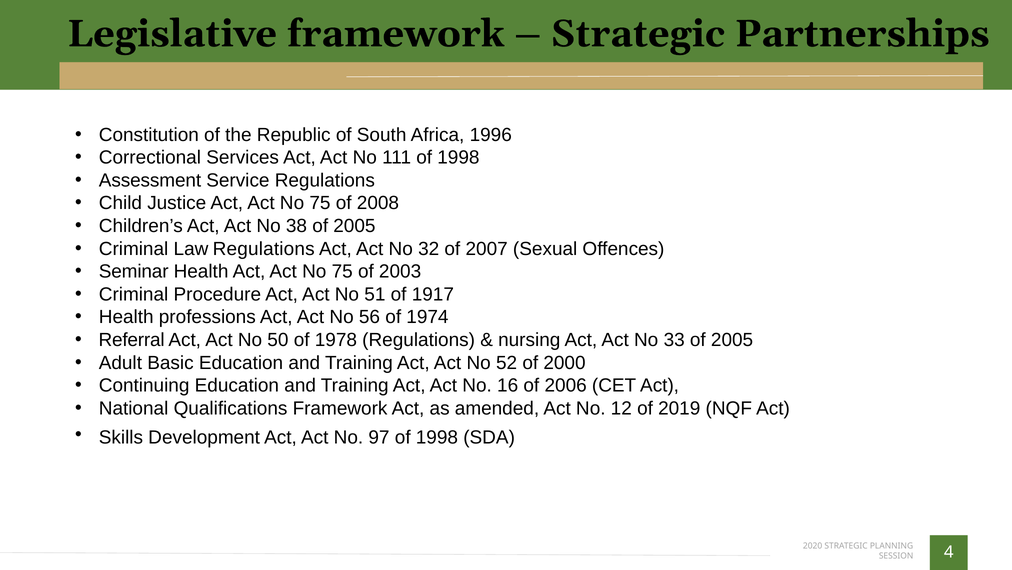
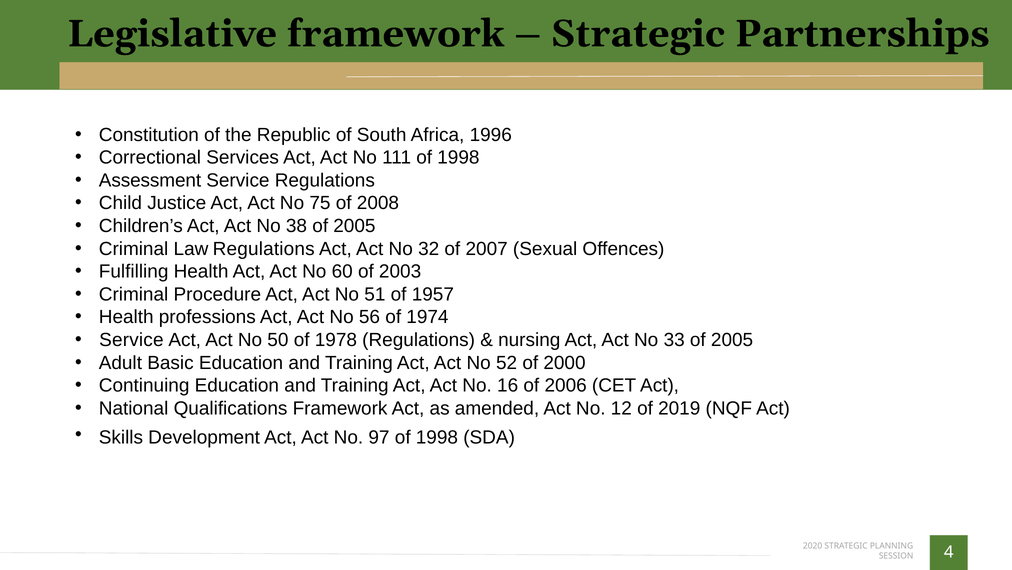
Seminar: Seminar -> Fulfilling
75 at (342, 271): 75 -> 60
1917: 1917 -> 1957
Referral at (132, 339): Referral -> Service
